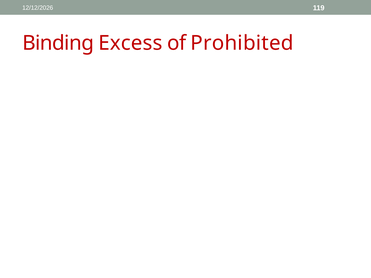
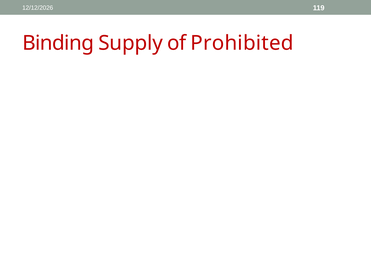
Excess: Excess -> Supply
